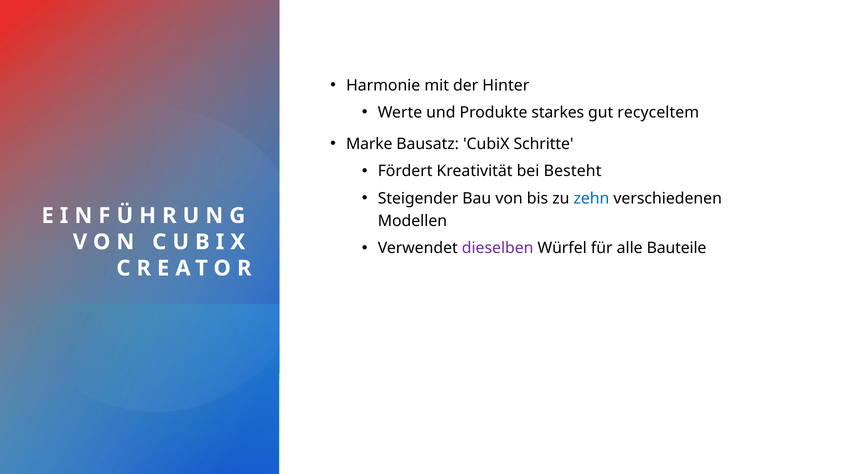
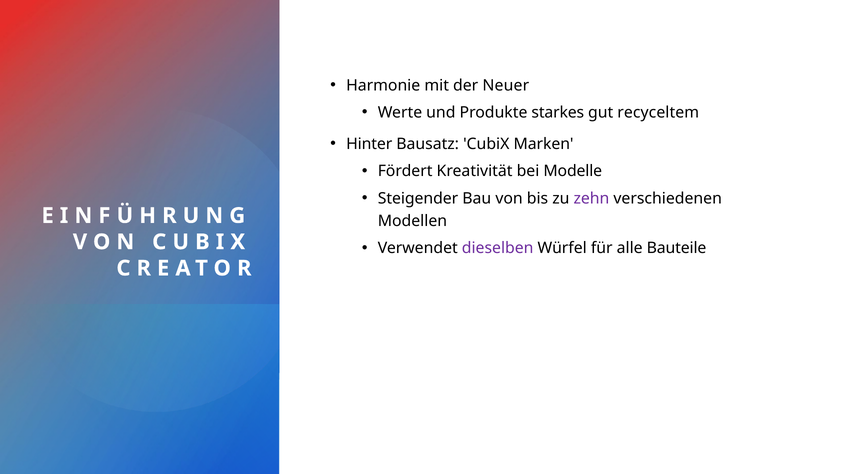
Hinter: Hinter -> Neuer
Marke: Marke -> Hinter
Schritte: Schritte -> Marken
Besteht: Besteht -> Modelle
zehn colour: blue -> purple
